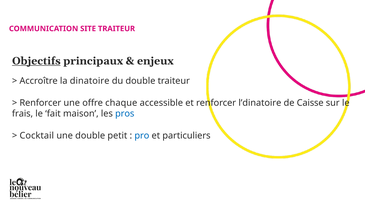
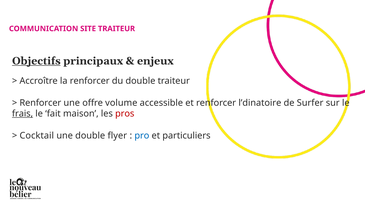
la dinatoire: dinatoire -> renforcer
chaque: chaque -> volume
Caisse: Caisse -> Surfer
frais underline: none -> present
pros colour: blue -> red
petit: petit -> flyer
